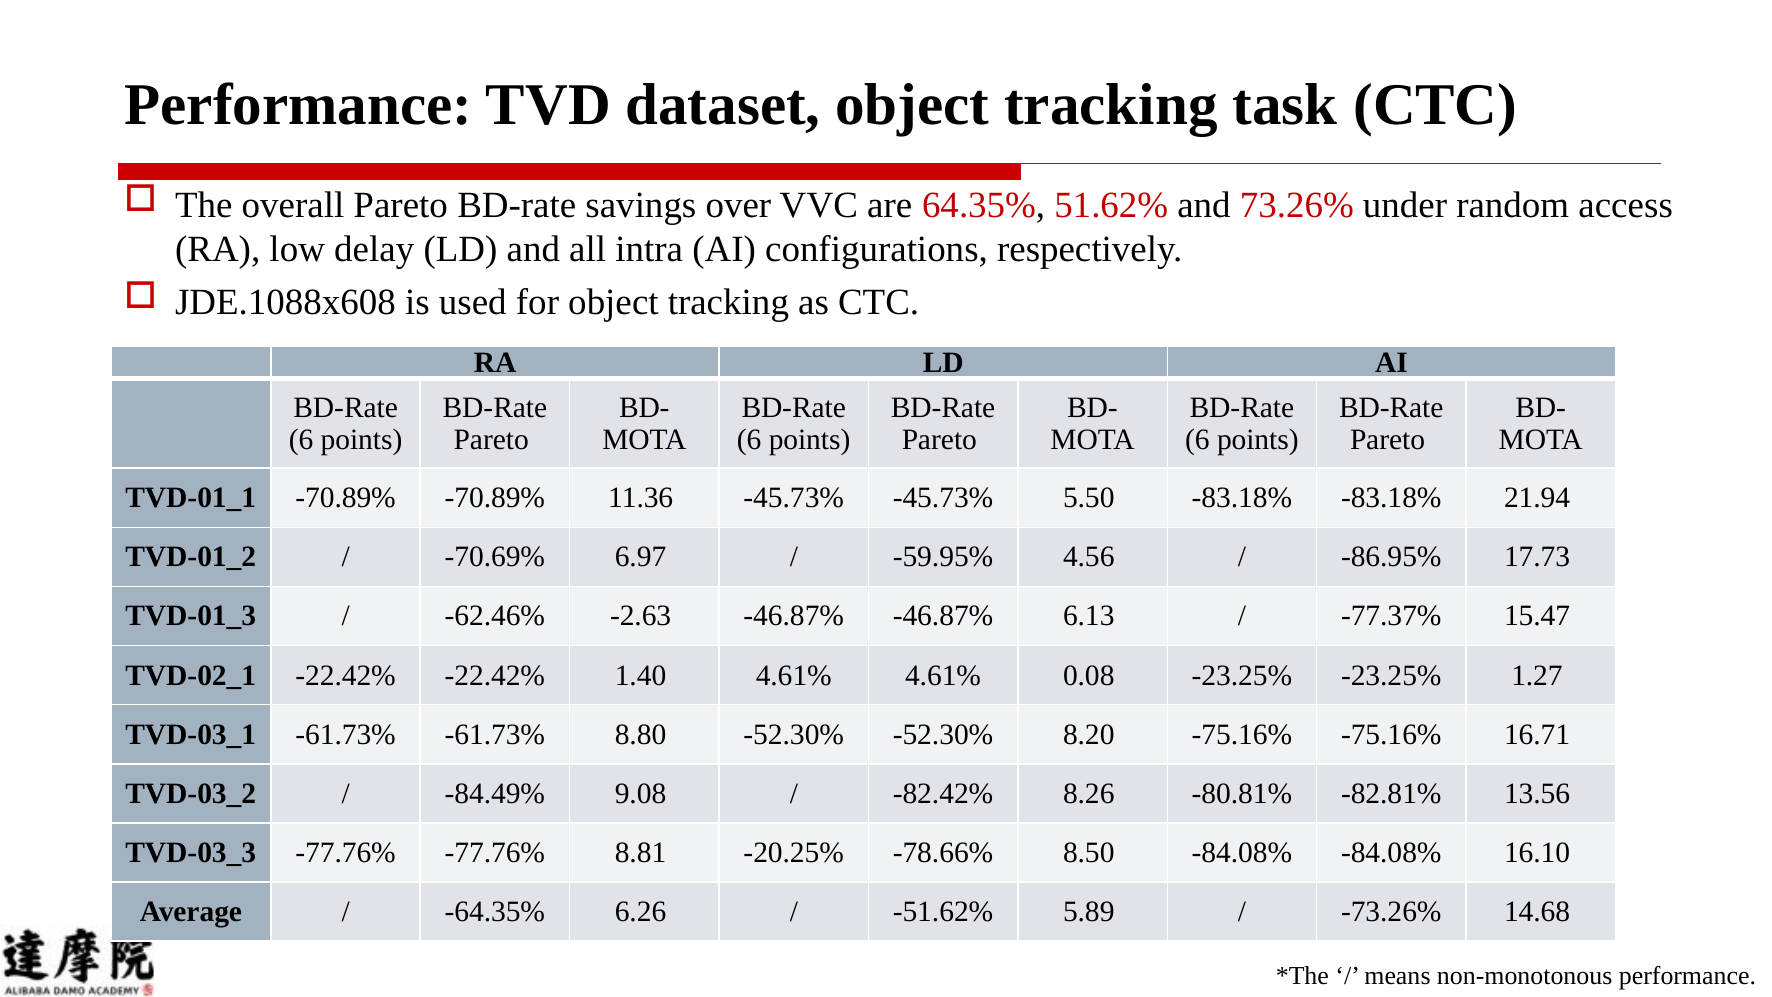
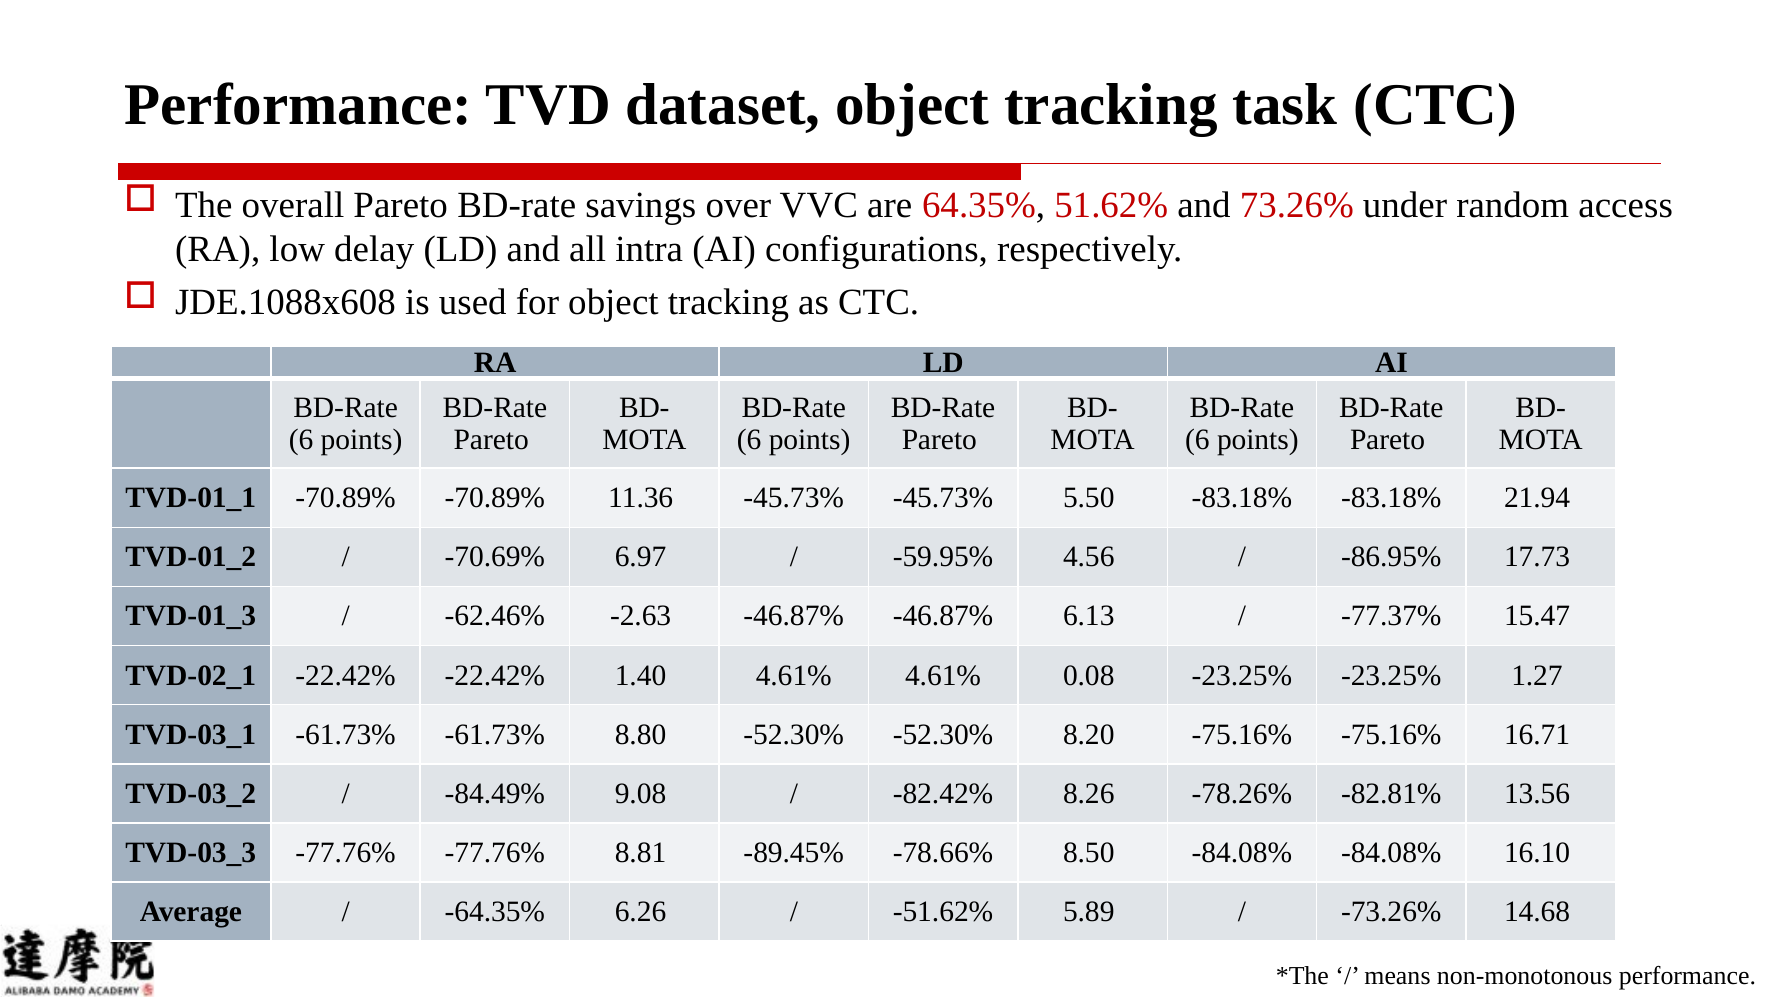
-80.81%: -80.81% -> -78.26%
-20.25%: -20.25% -> -89.45%
